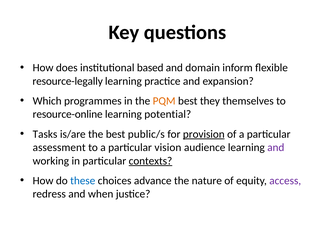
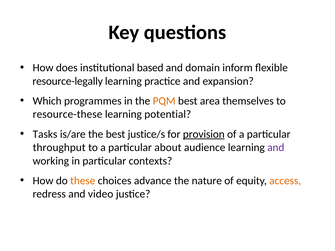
they: they -> area
resource-online: resource-online -> resource-these
public/s: public/s -> justice/s
assessment: assessment -> throughput
vision: vision -> about
contexts underline: present -> none
these colour: blue -> orange
access colour: purple -> orange
when: when -> video
